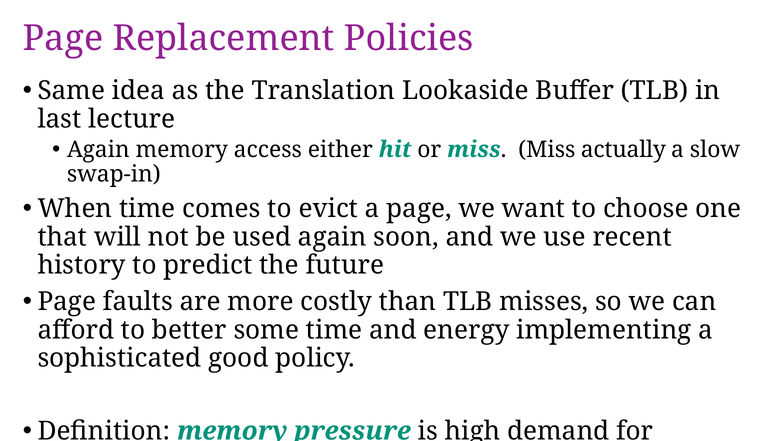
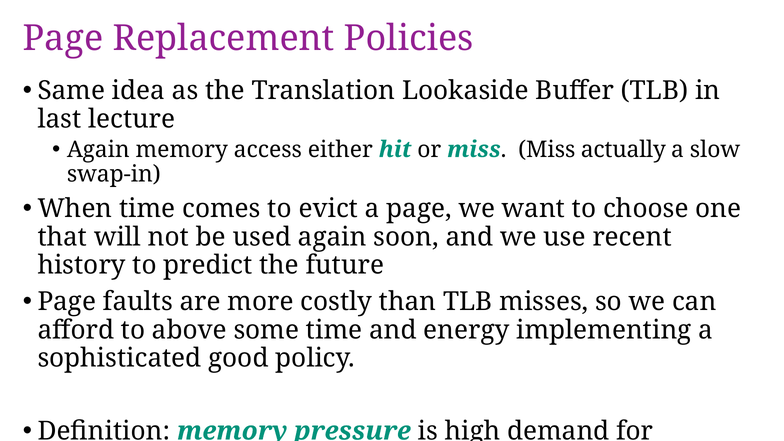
better: better -> above
